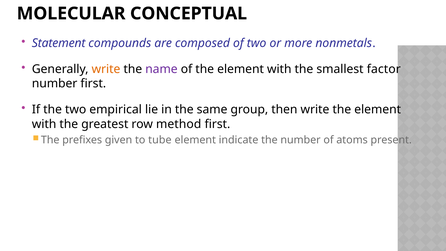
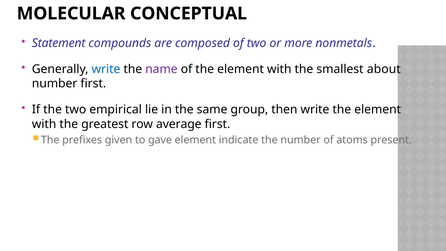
write at (106, 69) colour: orange -> blue
factor: factor -> about
method: method -> average
tube: tube -> gave
